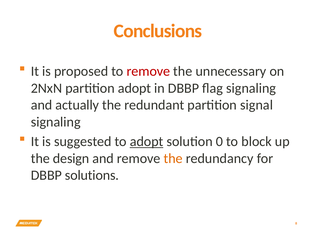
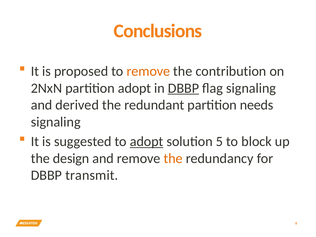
remove at (148, 71) colour: red -> orange
unnecessary: unnecessary -> contribution
DBBP at (183, 88) underline: none -> present
actually: actually -> derived
signal: signal -> needs
0: 0 -> 5
solutions: solutions -> transmit
